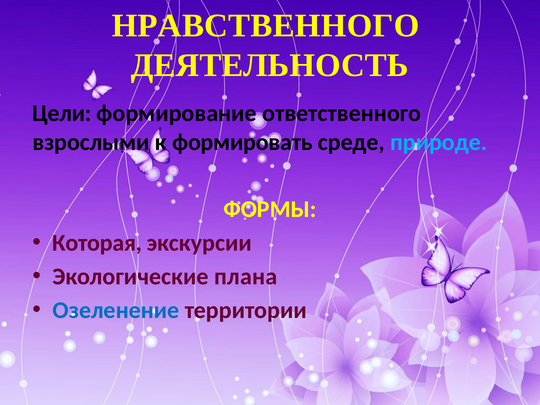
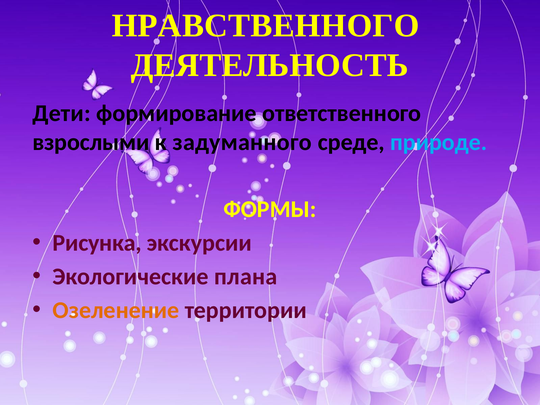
Цели: Цели -> Дети
формировать: формировать -> задуманного
Которая: Которая -> Рисунка
Озеленение colour: blue -> orange
